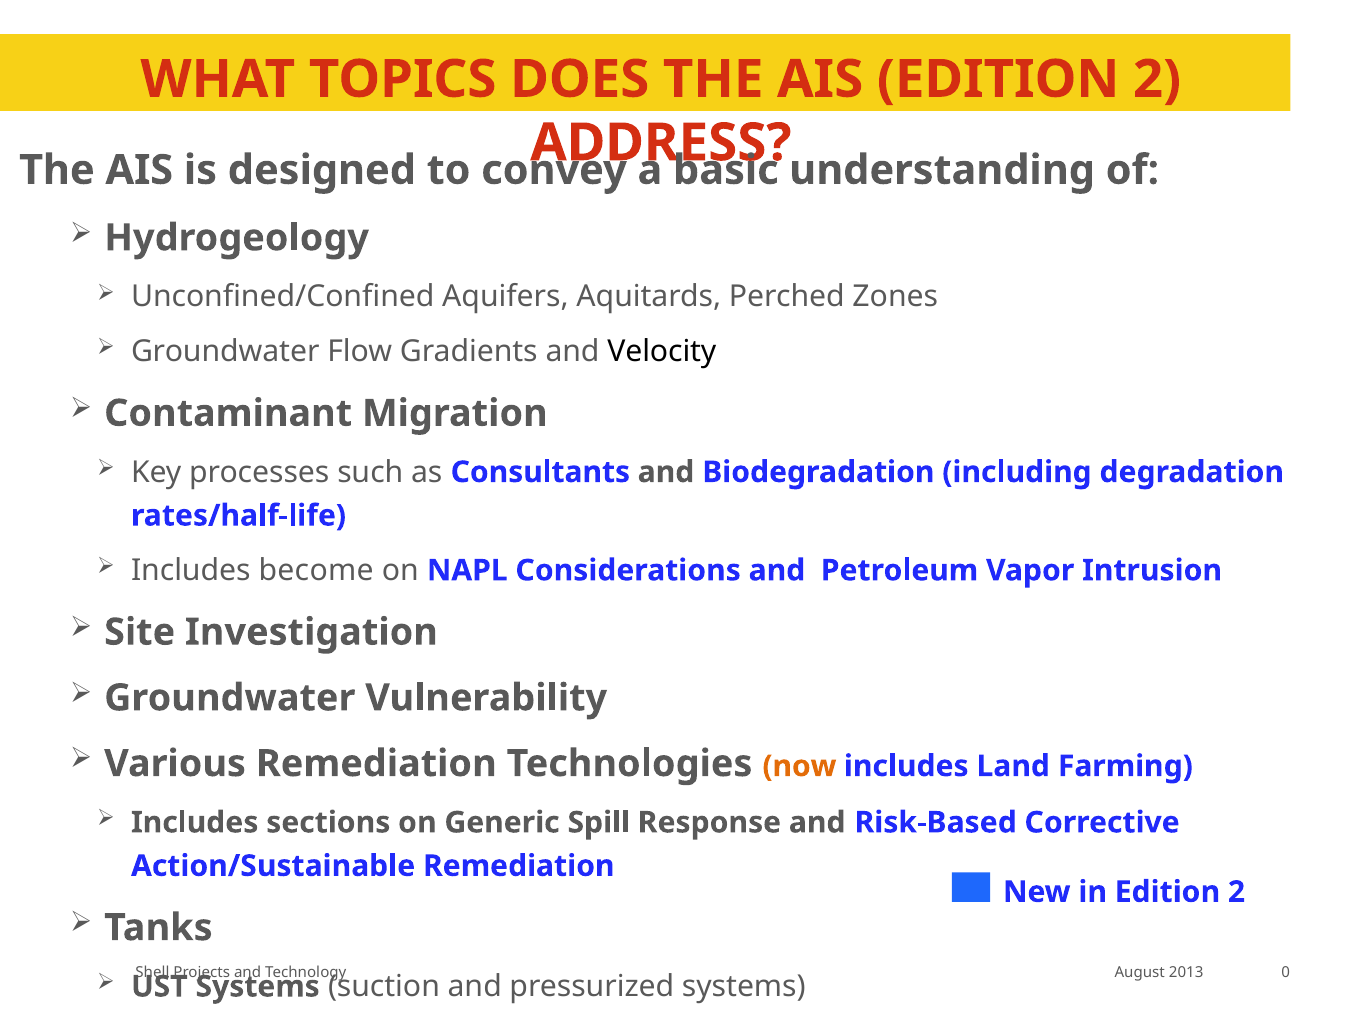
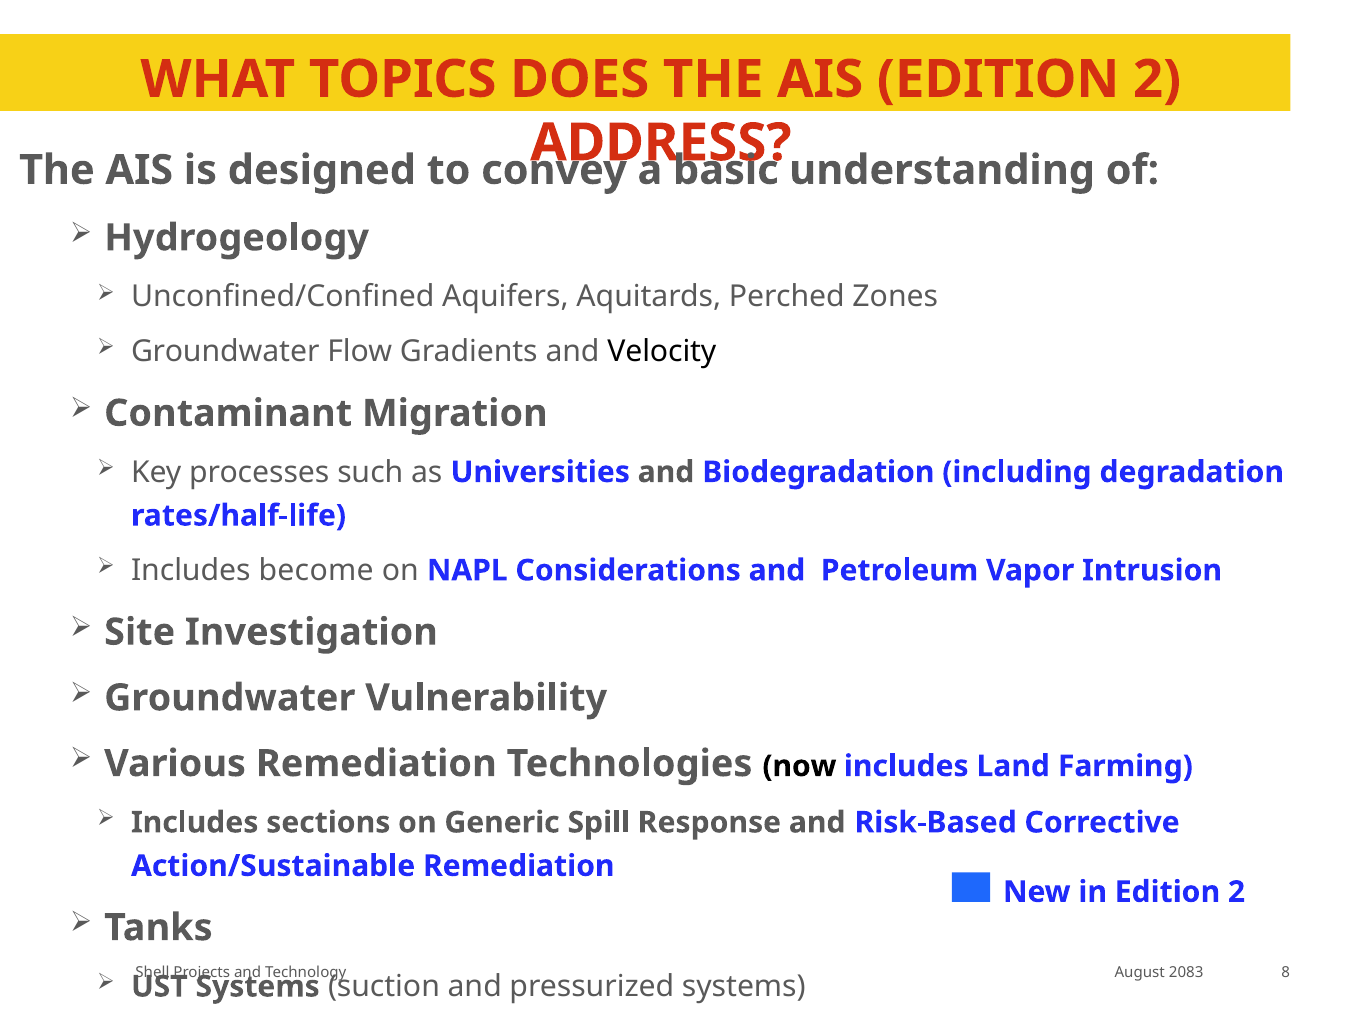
Consultants: Consultants -> Universities
now colour: orange -> black
2013: 2013 -> 2083
0: 0 -> 8
